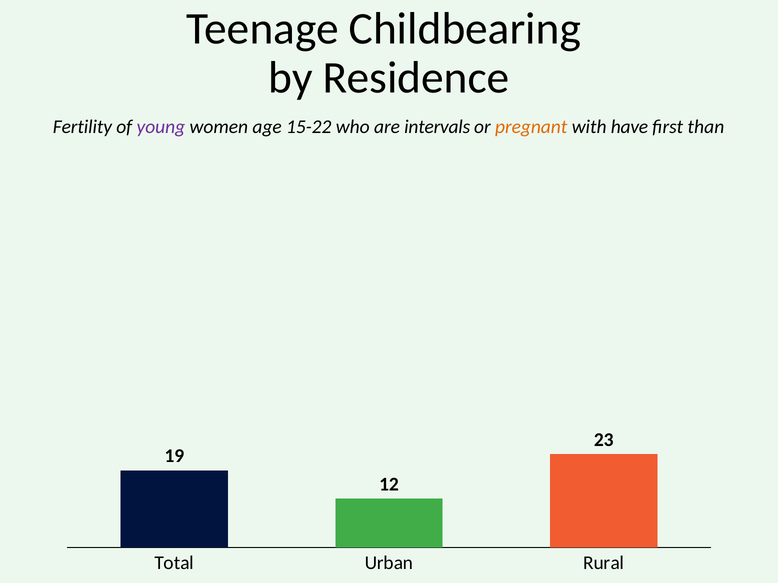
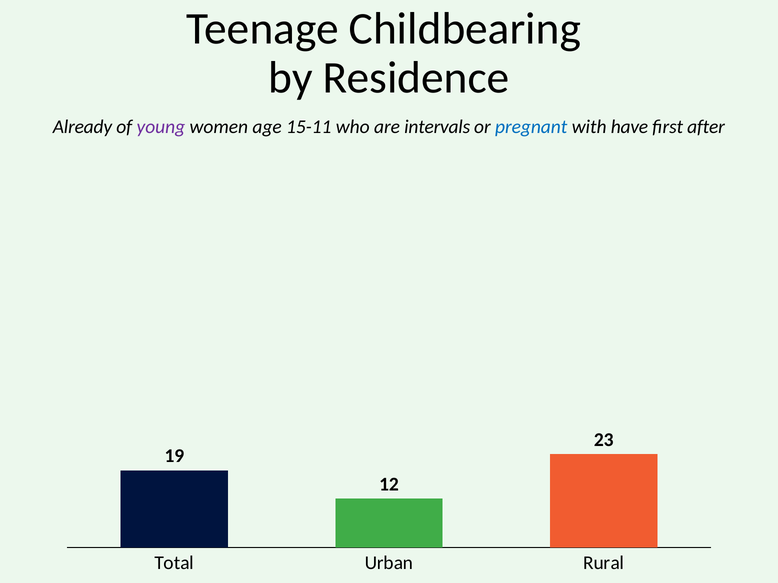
Fertility: Fertility -> Already
15-22: 15-22 -> 15-11
pregnant colour: orange -> blue
than: than -> after
